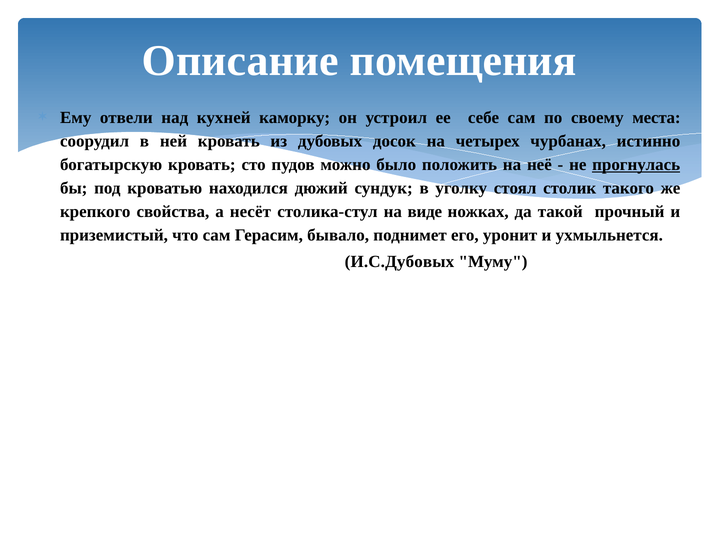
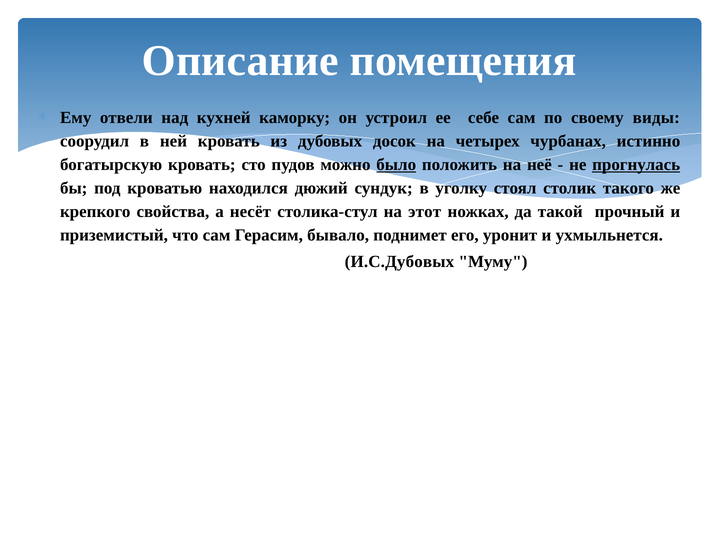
места: места -> виды
было underline: none -> present
виде: виде -> этот
